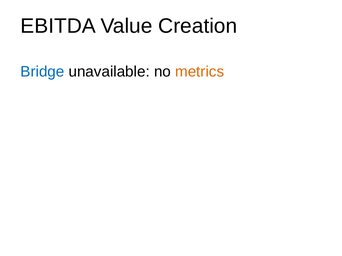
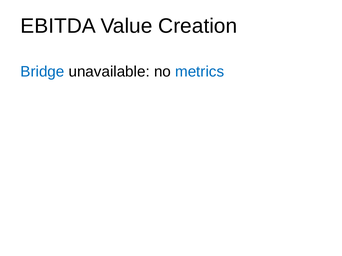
metrics colour: orange -> blue
